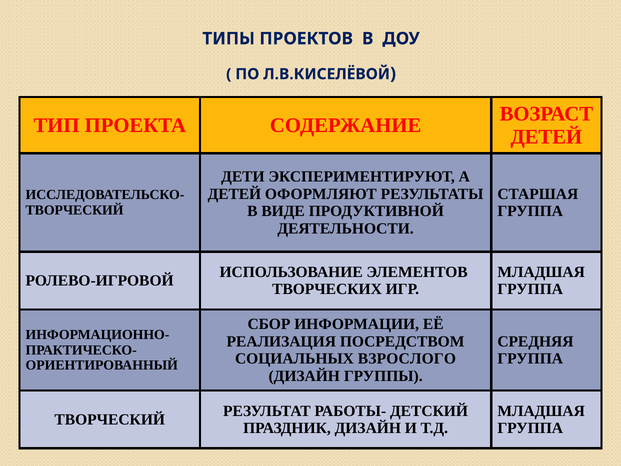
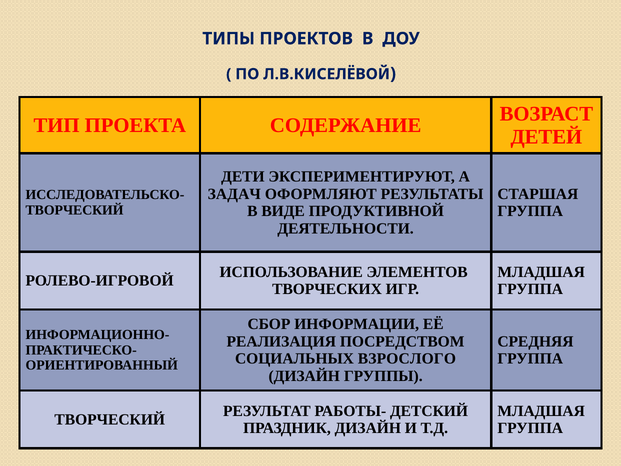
ДЕТЕЙ at (234, 194): ДЕТЕЙ -> ЗАДАЧ
